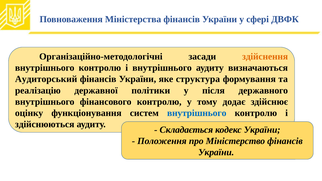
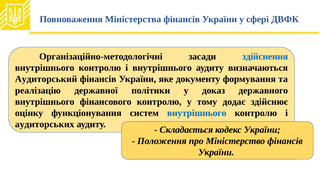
здійснення colour: orange -> blue
структура: структура -> документу
після: після -> доказ
здійснюються: здійснюються -> аудиторських
